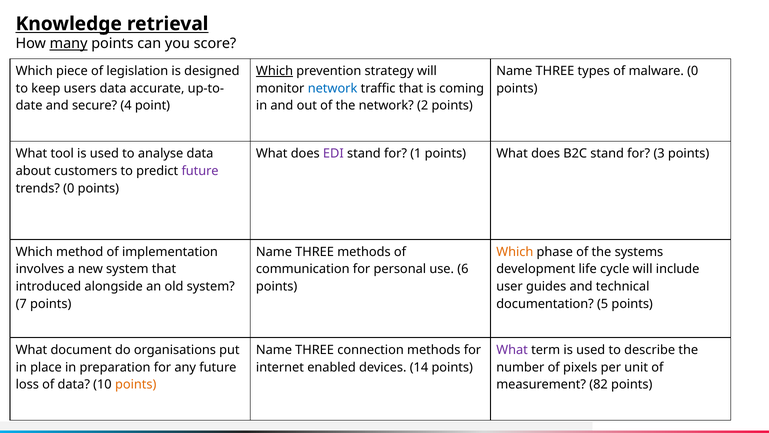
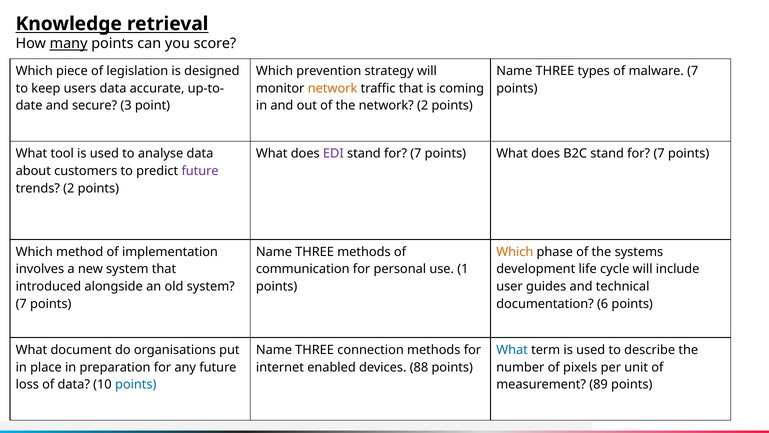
Which at (275, 71) underline: present -> none
malware 0: 0 -> 7
network at (333, 88) colour: blue -> orange
4: 4 -> 3
1 at (416, 153): 1 -> 7
B2C stand for 3: 3 -> 7
trends 0: 0 -> 2
6: 6 -> 1
5: 5 -> 6
What at (512, 350) colour: purple -> blue
14: 14 -> 88
points at (136, 384) colour: orange -> blue
82: 82 -> 89
